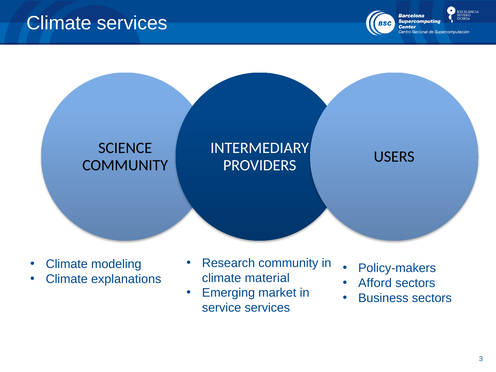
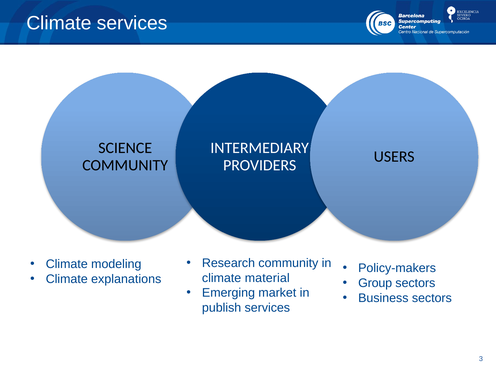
Afford: Afford -> Group
service: service -> publish
